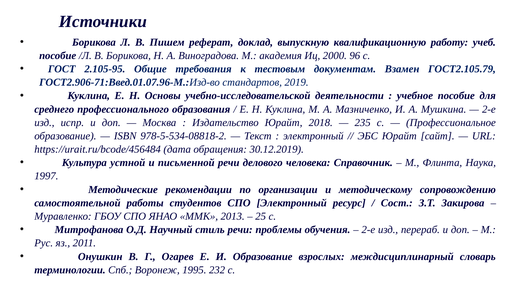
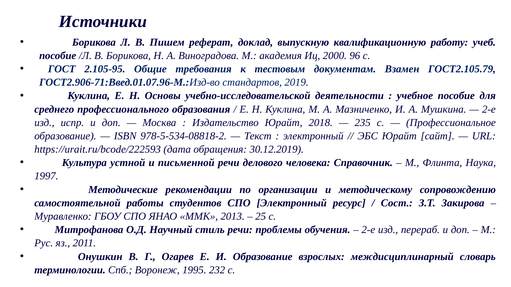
https://urait.ru/bcode/456484: https://urait.ru/bcode/456484 -> https://urait.ru/bcode/222593
